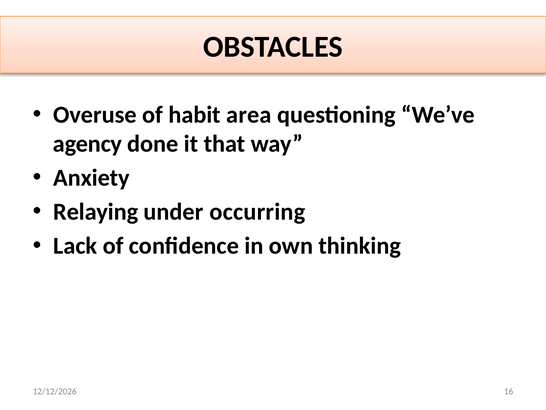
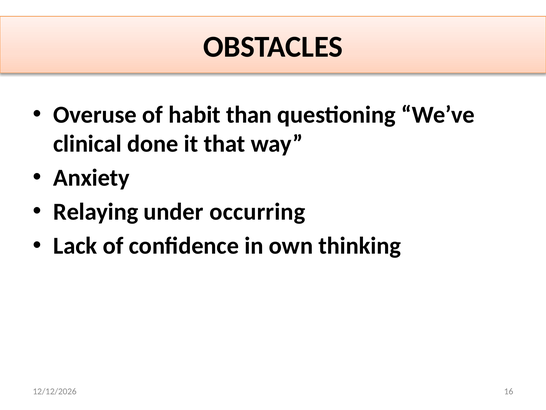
area: area -> than
agency: agency -> clinical
